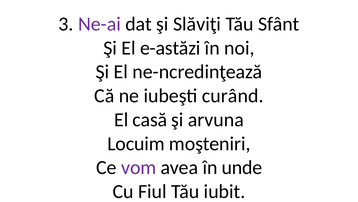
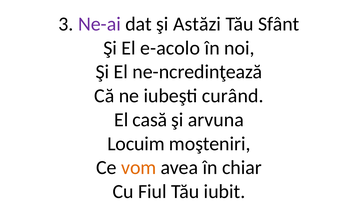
Slăviţi: Slăviţi -> Astăzi
e-astăzi: e-astăzi -> e-acolo
vom colour: purple -> orange
unde: unde -> chiar
